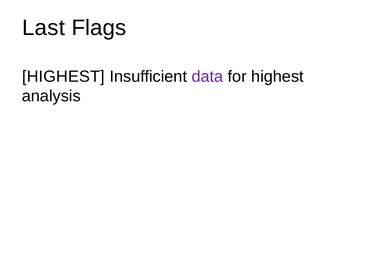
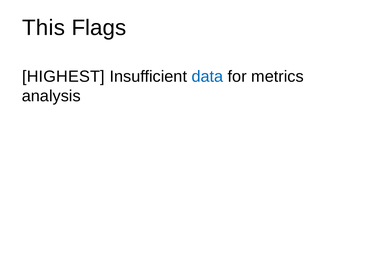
Last: Last -> This
data colour: purple -> blue
for highest: highest -> metrics
